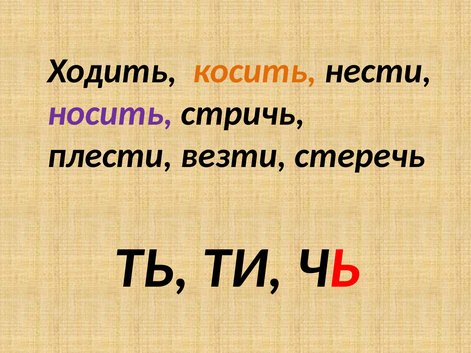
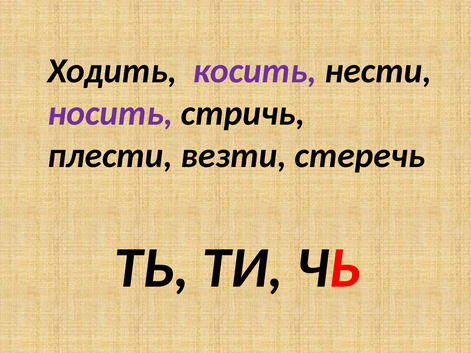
косить colour: orange -> purple
